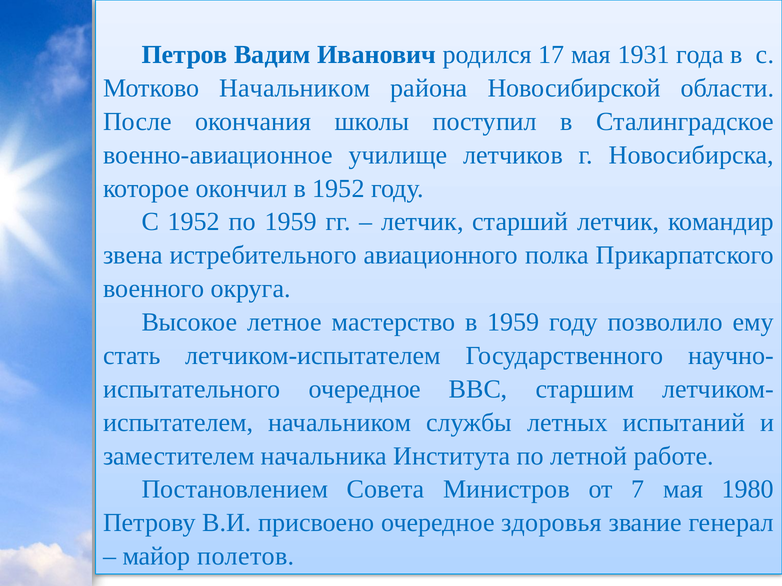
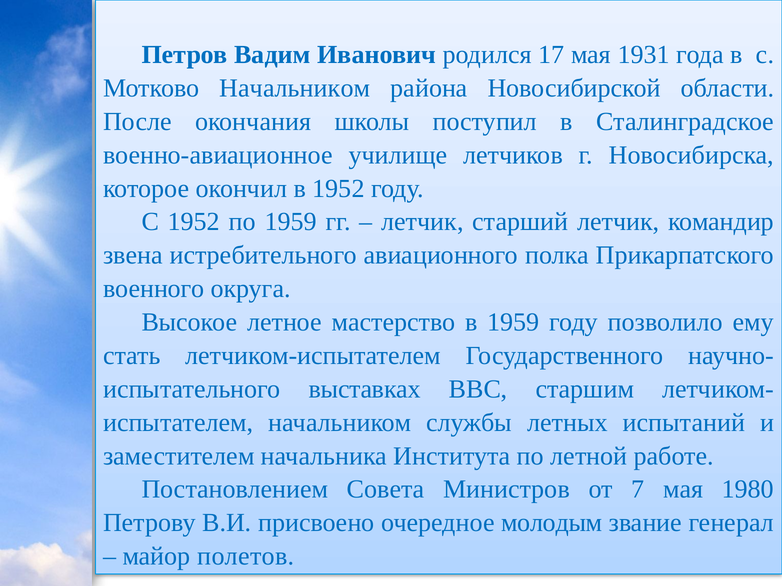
очередное at (365, 389): очередное -> выставках
здоровья: здоровья -> молодым
